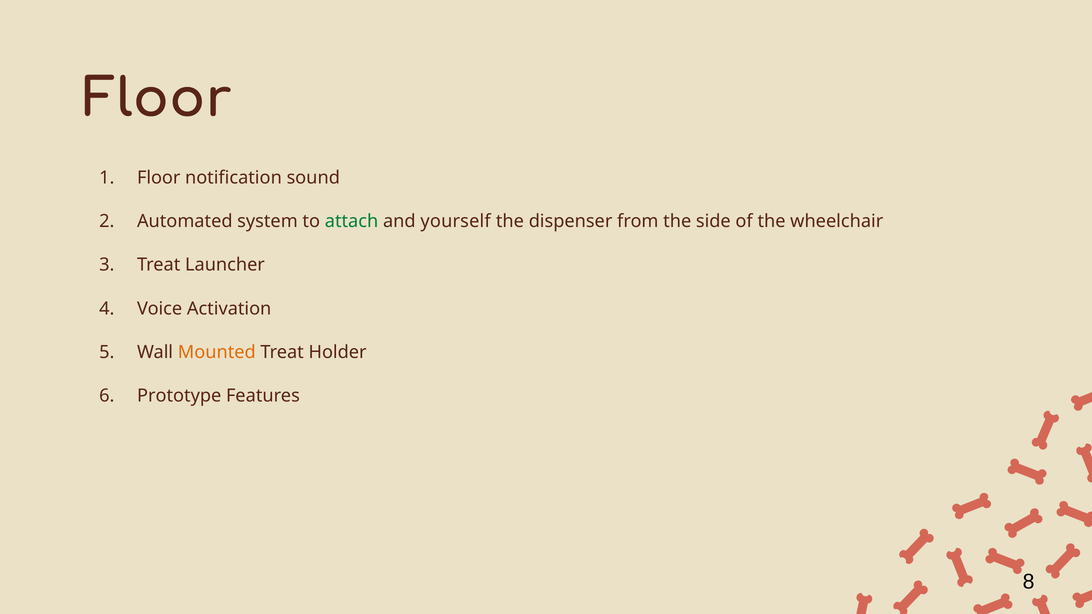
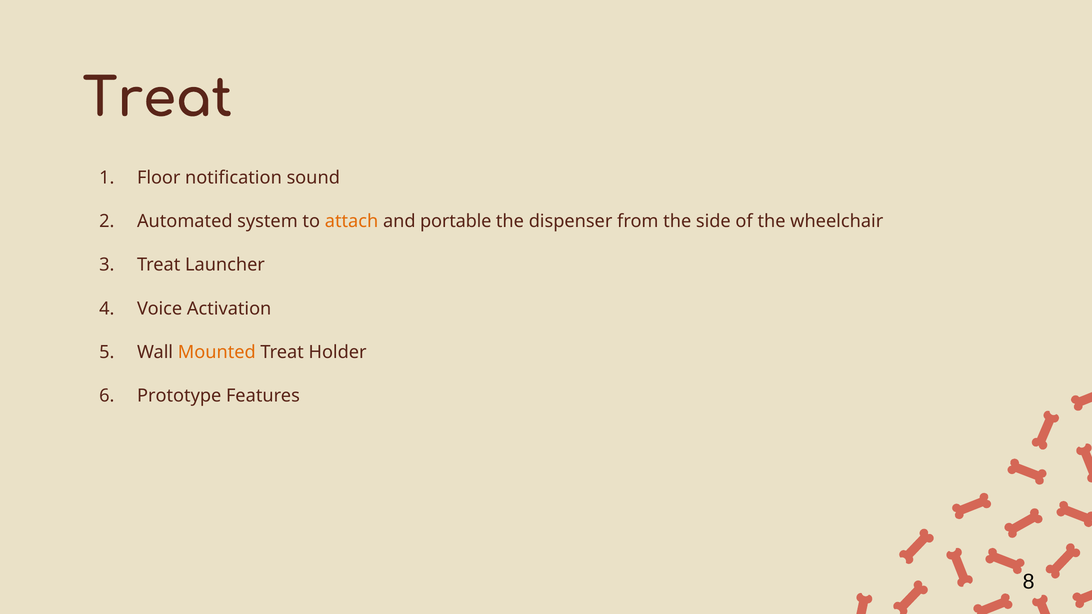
Floor at (157, 99): Floor -> Treat
attach colour: green -> orange
yourself: yourself -> portable
